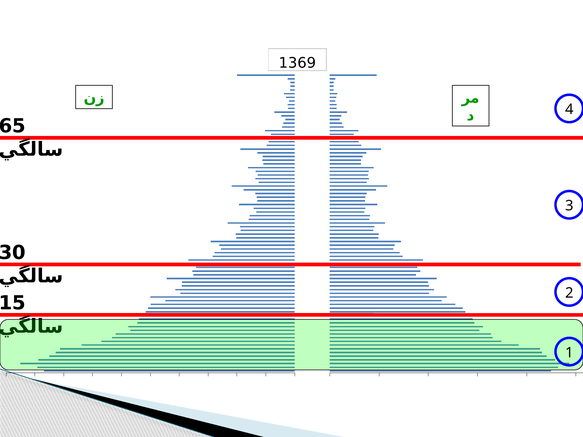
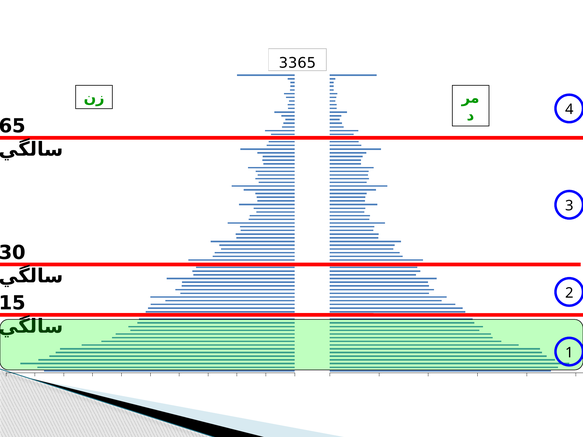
1369: 1369 -> 3365
